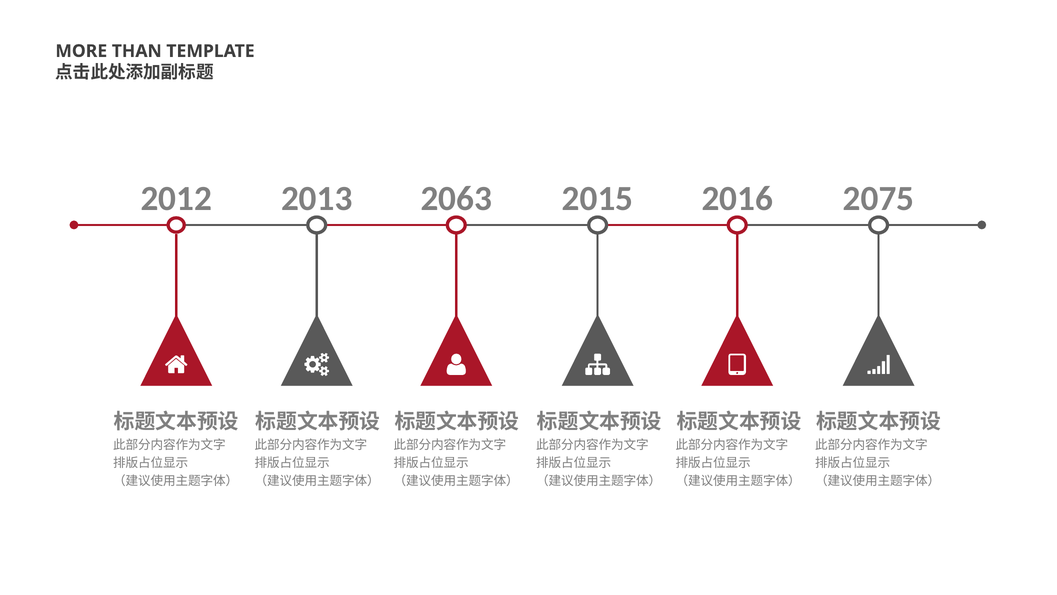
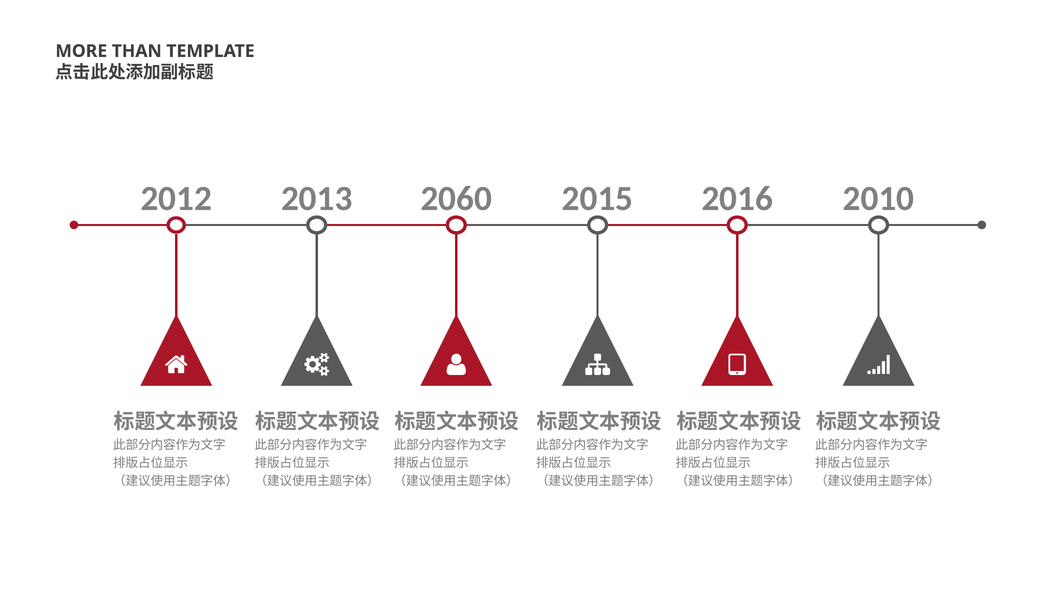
2063: 2063 -> 2060
2075: 2075 -> 2010
